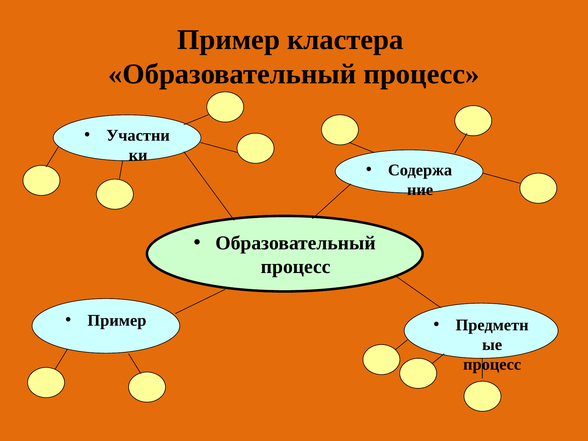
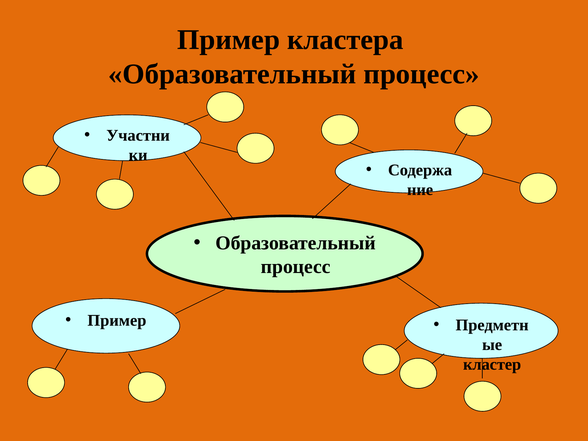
процесс at (492, 364): процесс -> кластер
